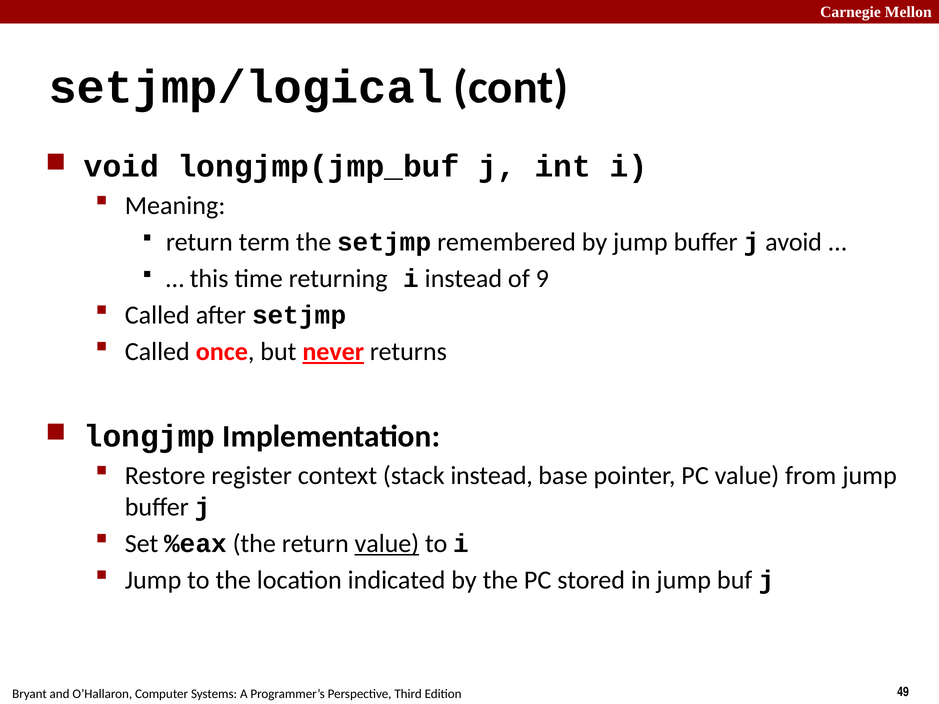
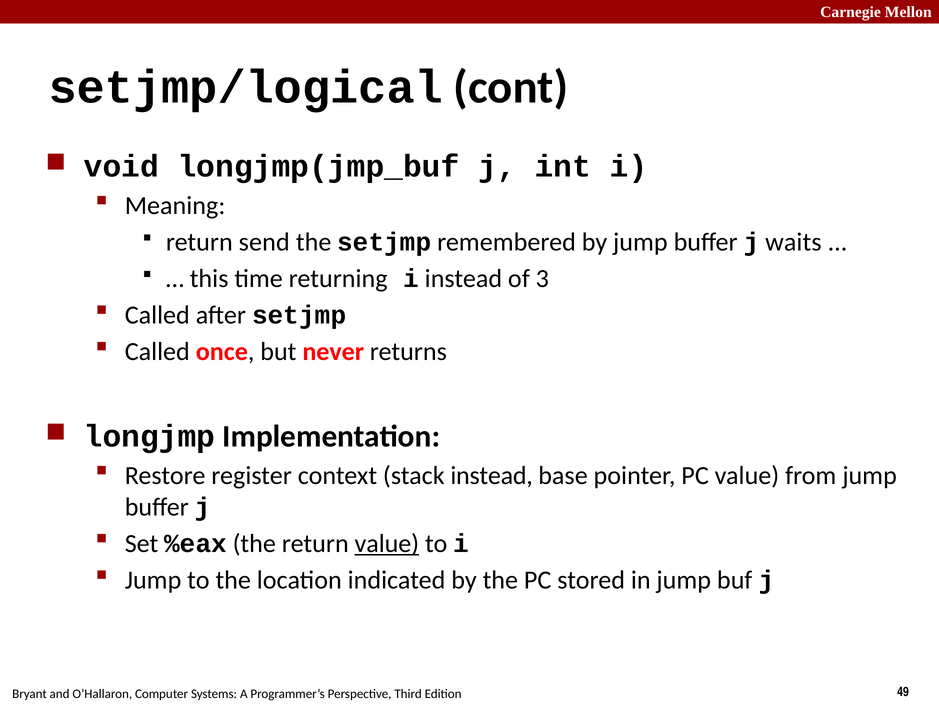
term: term -> send
avoid: avoid -> waits
9: 9 -> 3
never underline: present -> none
